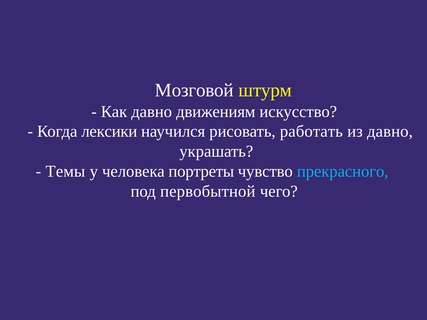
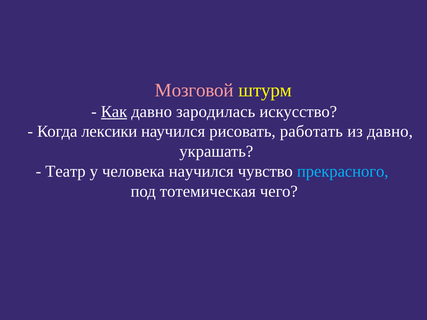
Мозговой colour: white -> pink
Как underline: none -> present
движениям: движениям -> зародилась
Темы: Темы -> Театр
человека портреты: портреты -> научился
первобытной: первобытной -> тотемическая
